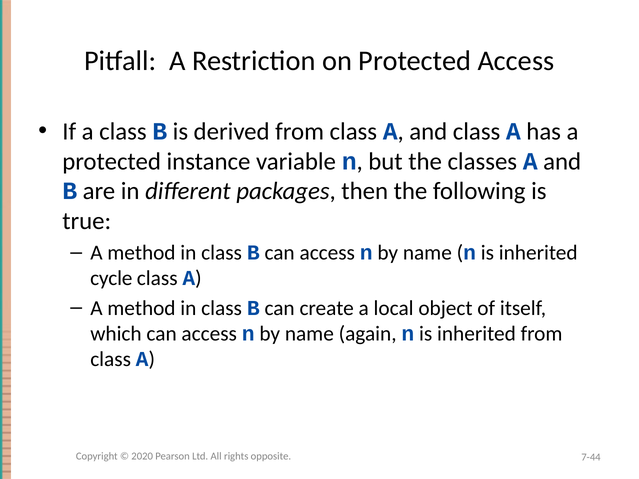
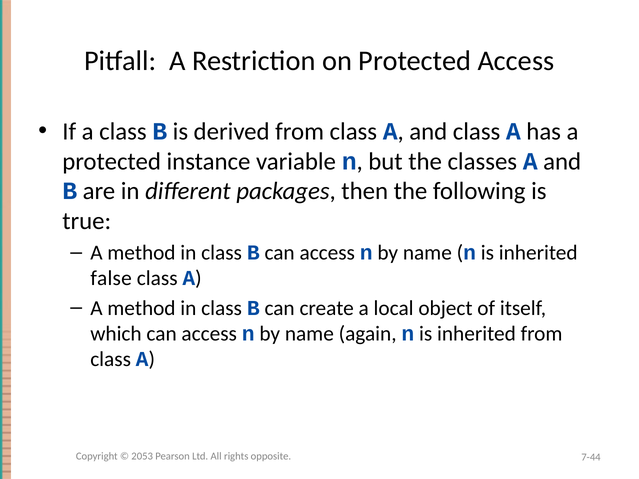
cycle: cycle -> false
2020: 2020 -> 2053
